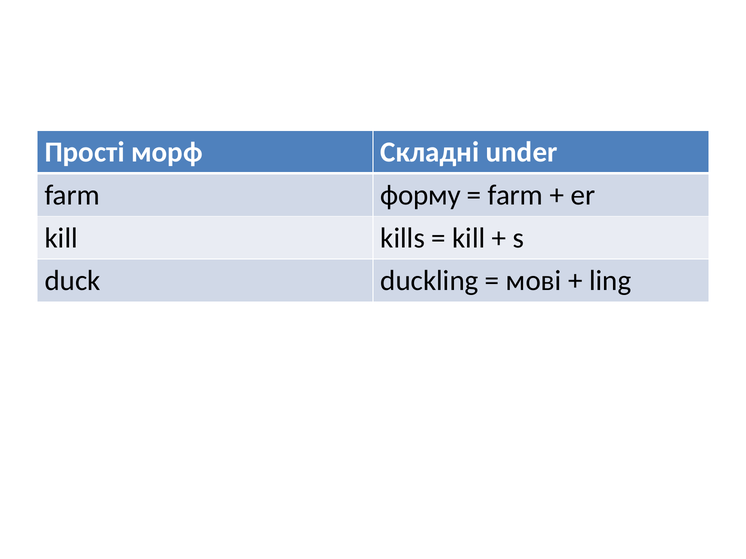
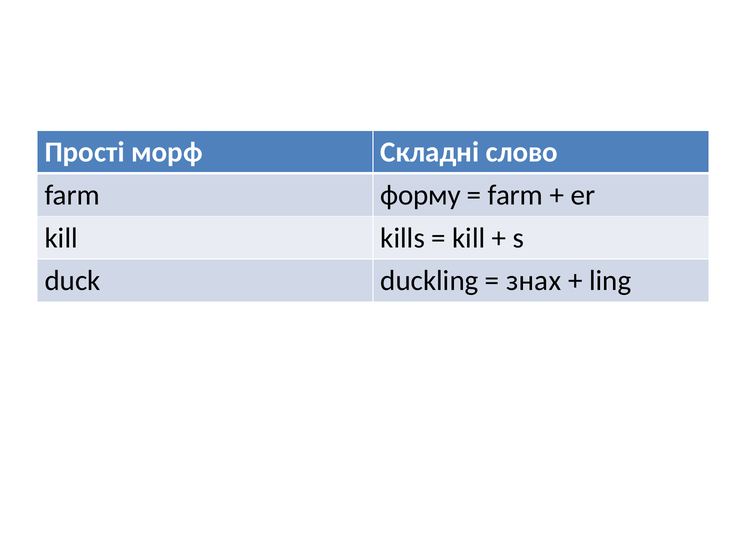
under: under -> слово
мові: мові -> знах
